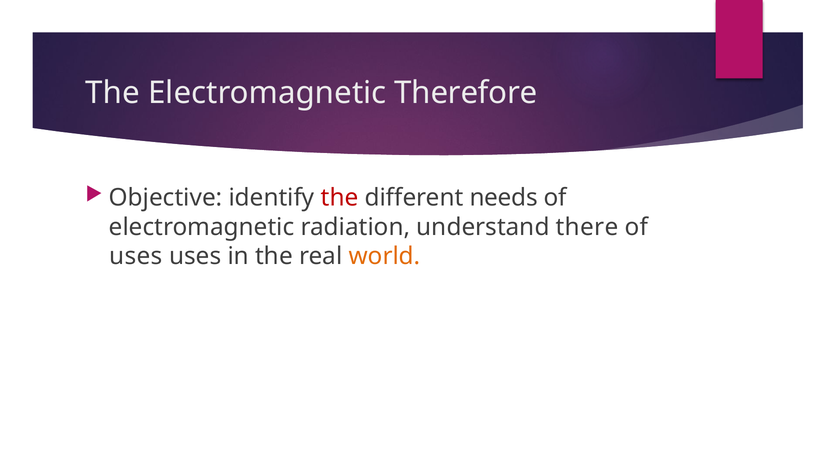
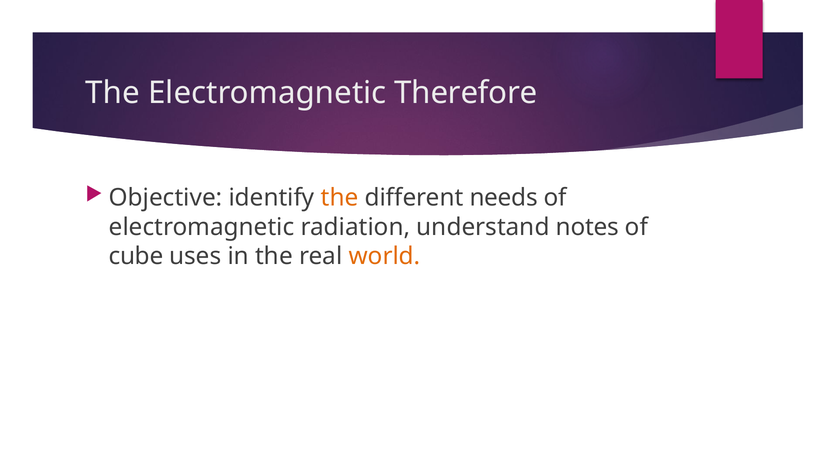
the at (340, 198) colour: red -> orange
there: there -> notes
uses at (136, 256): uses -> cube
